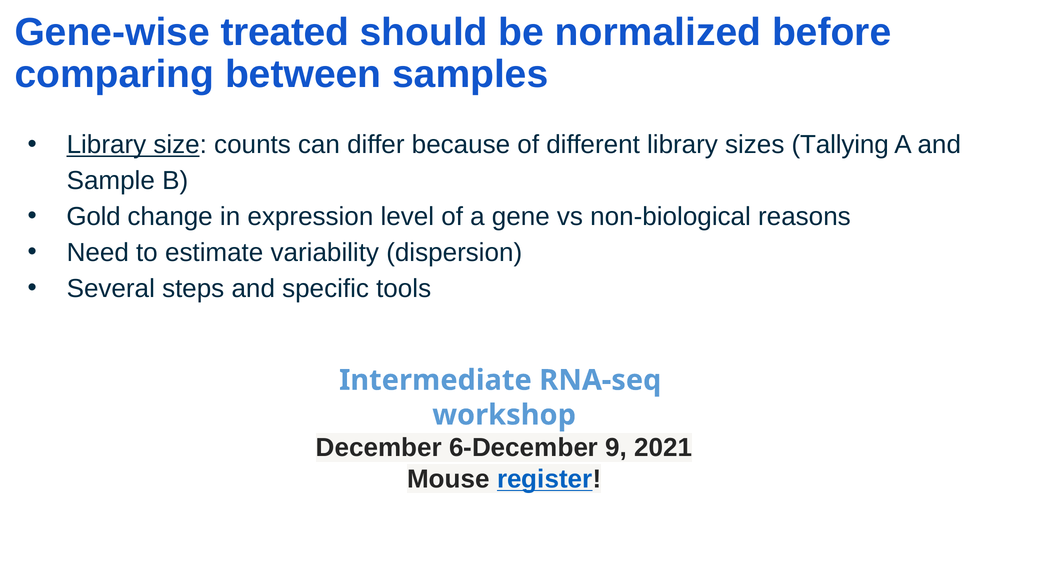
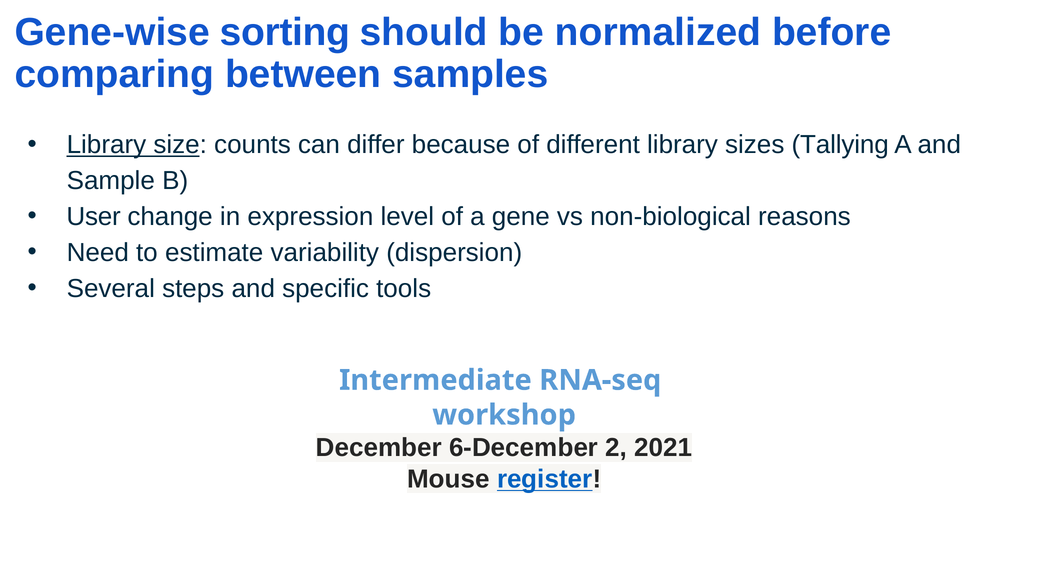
treated: treated -> sorting
Gold: Gold -> User
9: 9 -> 2
